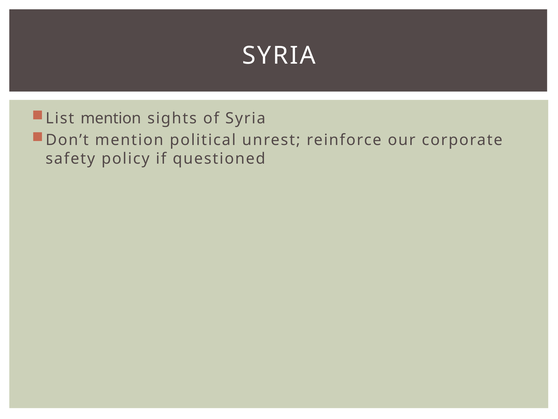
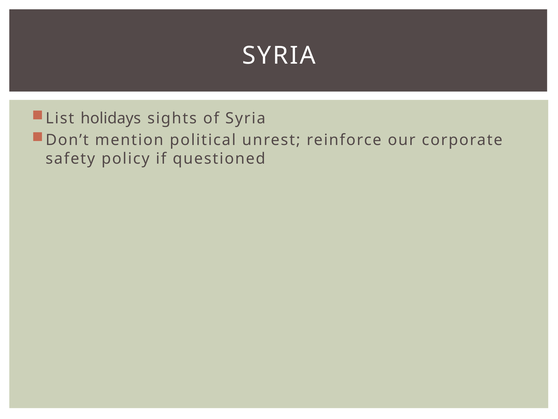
List mention: mention -> holidays
